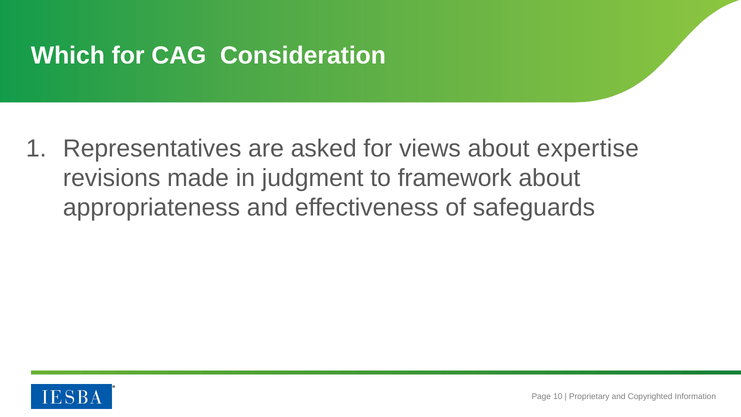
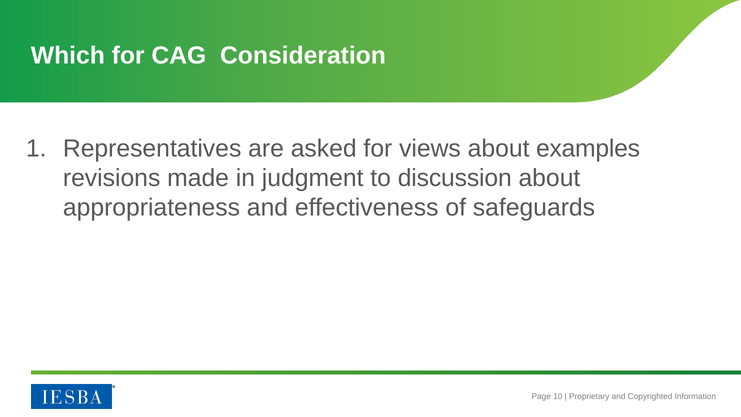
expertise: expertise -> examples
framework: framework -> discussion
